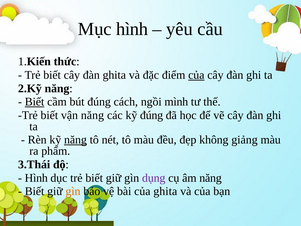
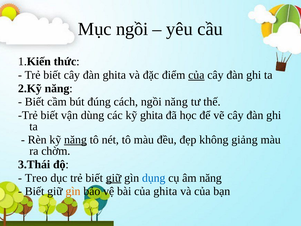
Mục hình: hình -> ngồi
Biết at (35, 102) underline: present -> none
ngồi mình: mình -> năng
vận năng: năng -> dùng
kỹ đúng: đúng -> ghita
phẩm: phẩm -> chờm
Hình at (36, 178): Hình -> Treo
giữ at (114, 178) underline: none -> present
dụng colour: purple -> blue
